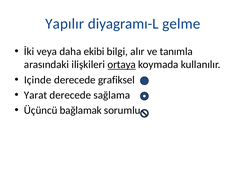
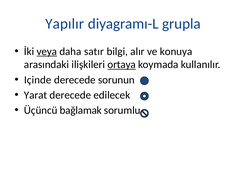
gelme: gelme -> grupla
veya underline: none -> present
ekibi: ekibi -> satır
tanımla: tanımla -> konuya
grafiksel: grafiksel -> sorunun
sağlama: sağlama -> edilecek
